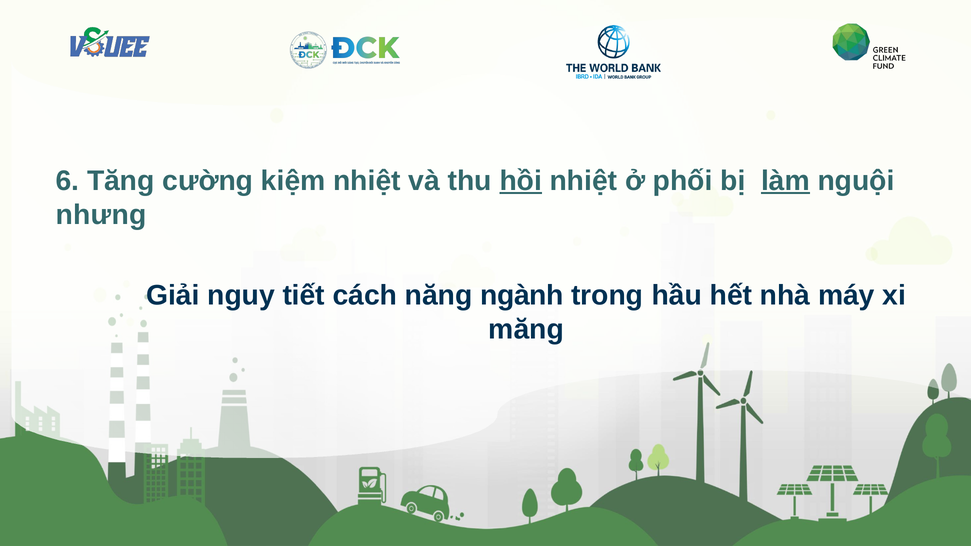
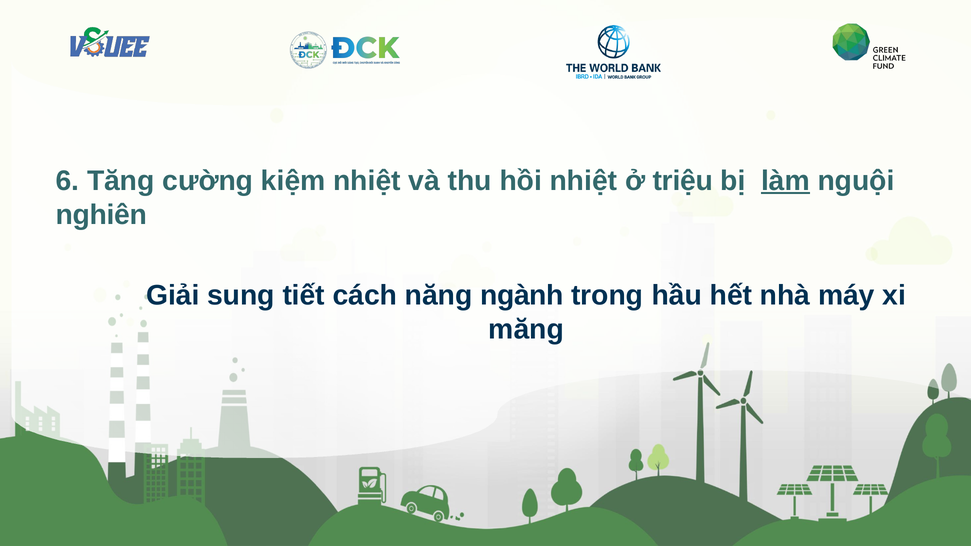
hồi underline: present -> none
phối: phối -> triệu
nhưng: nhưng -> nghiên
nguy: nguy -> sung
